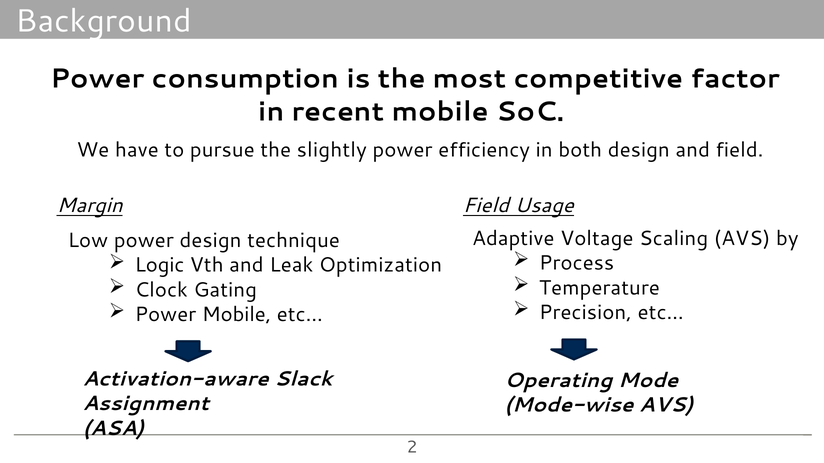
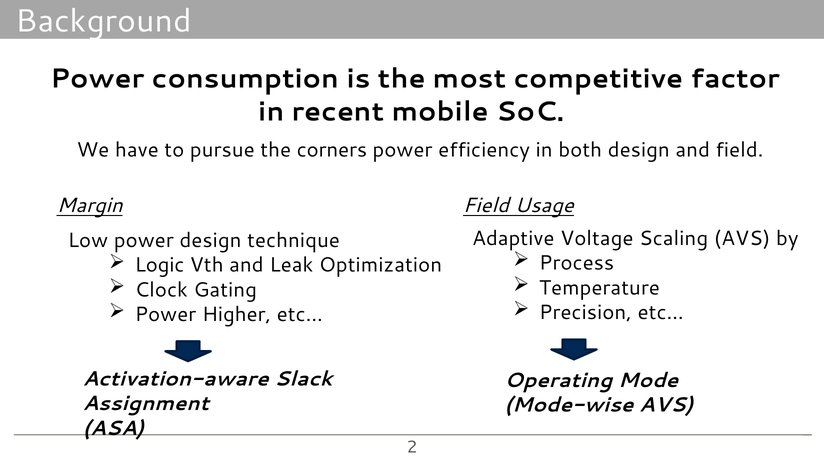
slightly: slightly -> corners
Power Mobile: Mobile -> Higher
